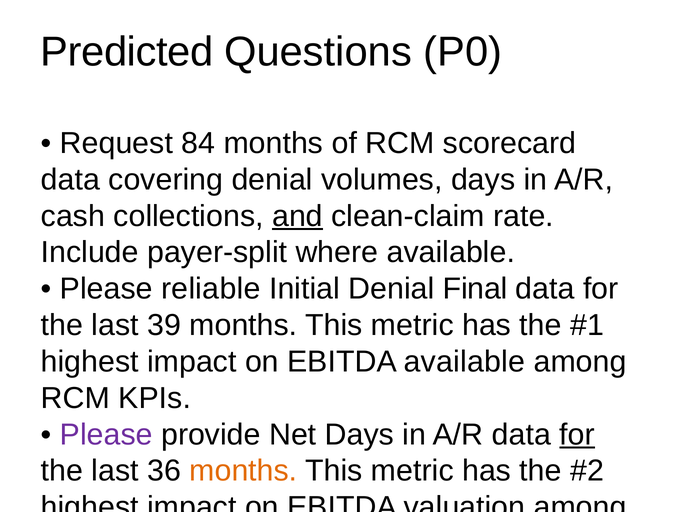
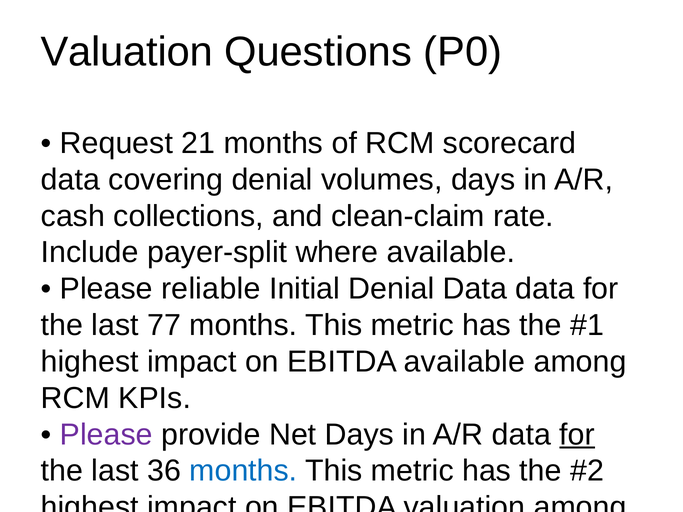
Predicted at (127, 52): Predicted -> Valuation
84: 84 -> 21
and underline: present -> none
Denial Final: Final -> Data
39: 39 -> 77
months at (243, 471) colour: orange -> blue
